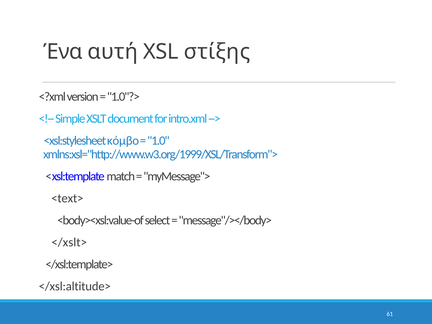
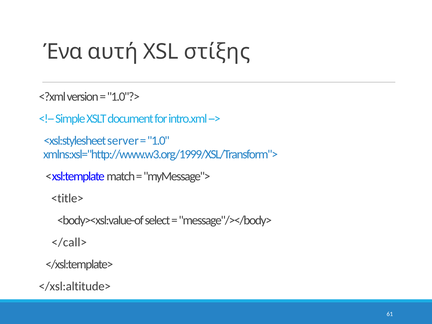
κόμβο: κόμβο -> server
<text>: <text> -> <title>
</xslt>: </xslt> -> </call>
